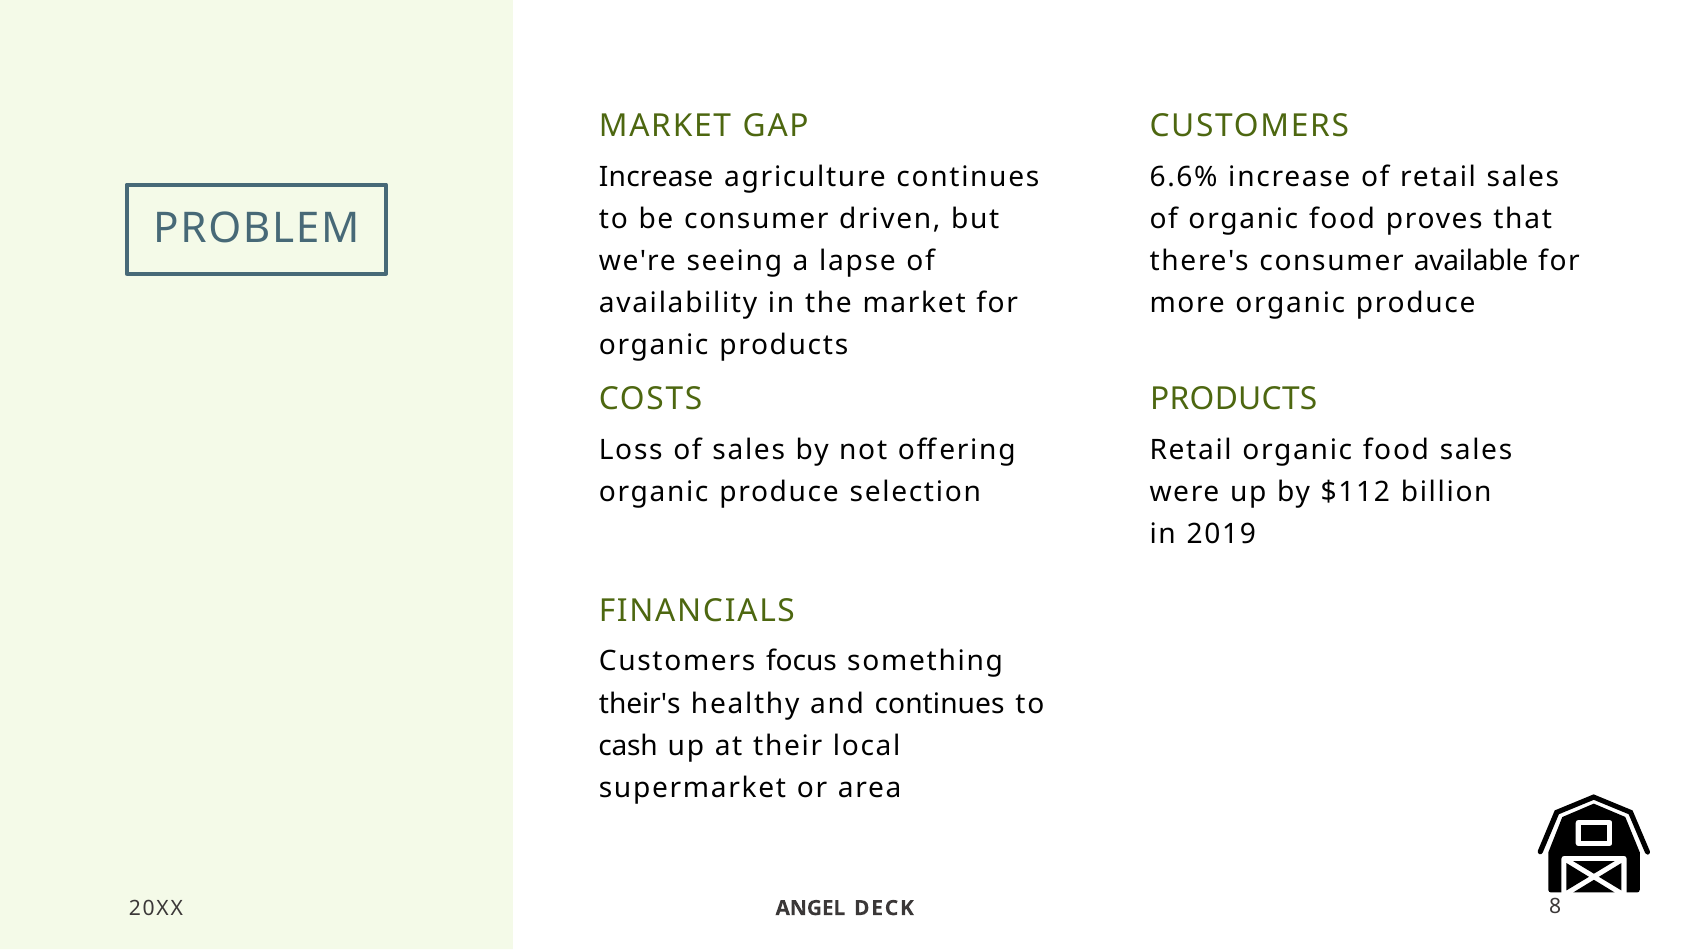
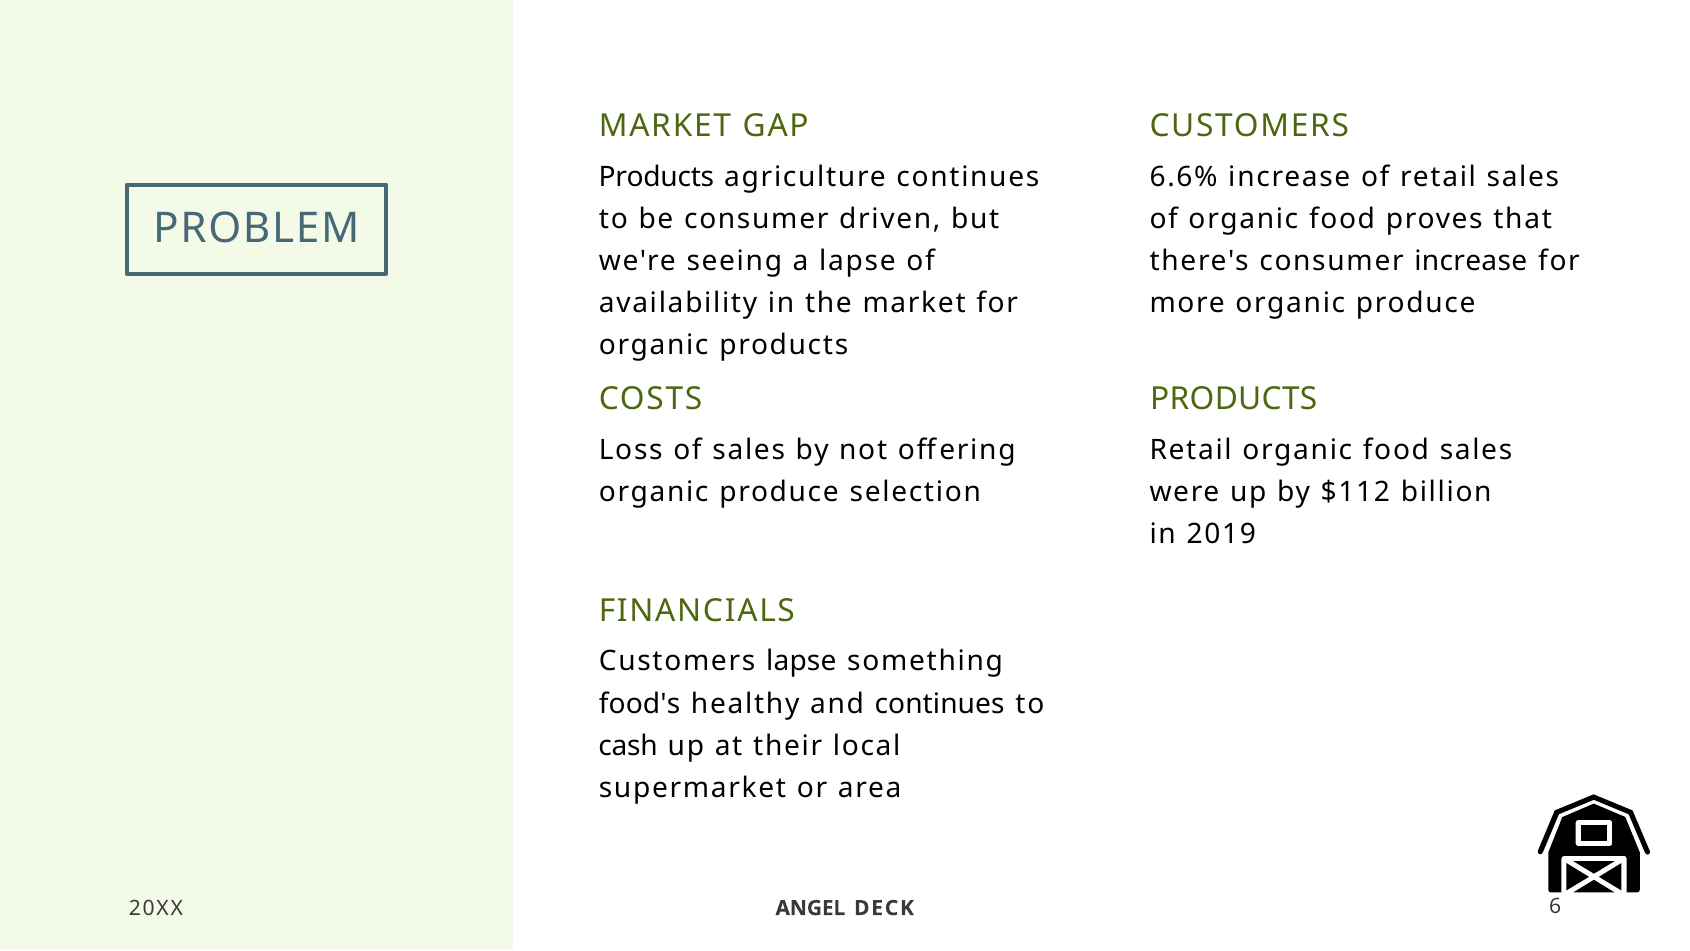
Increase at (656, 177): Increase -> Products
consumer available: available -> increase
Customers focus: focus -> lapse
their's: their's -> food's
8: 8 -> 6
